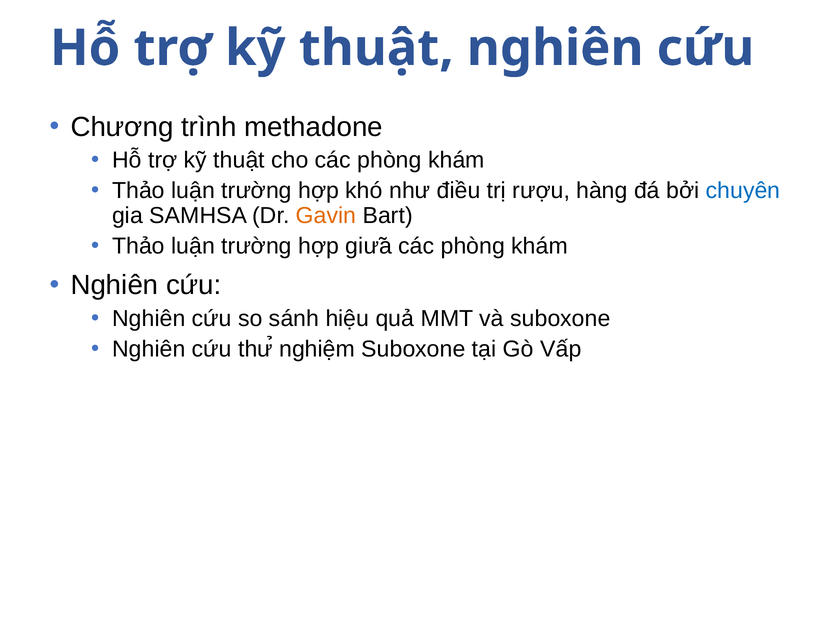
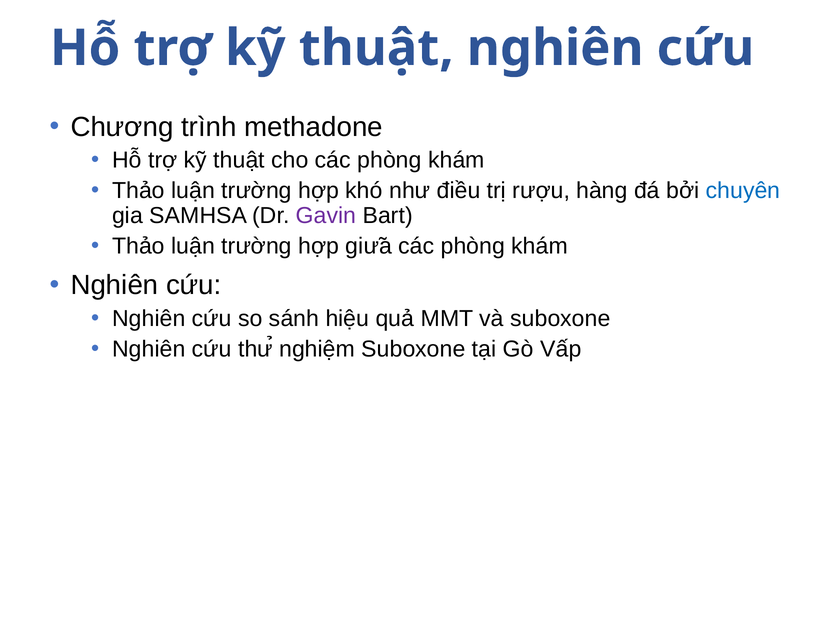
Gavin colour: orange -> purple
